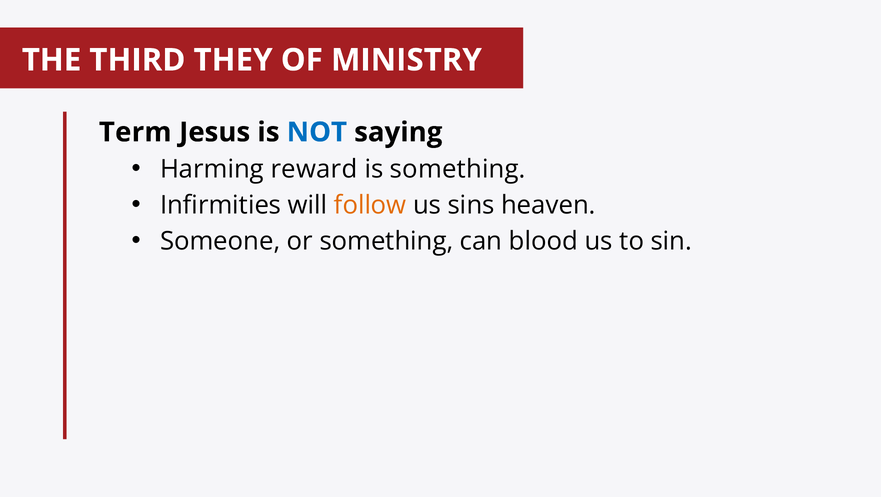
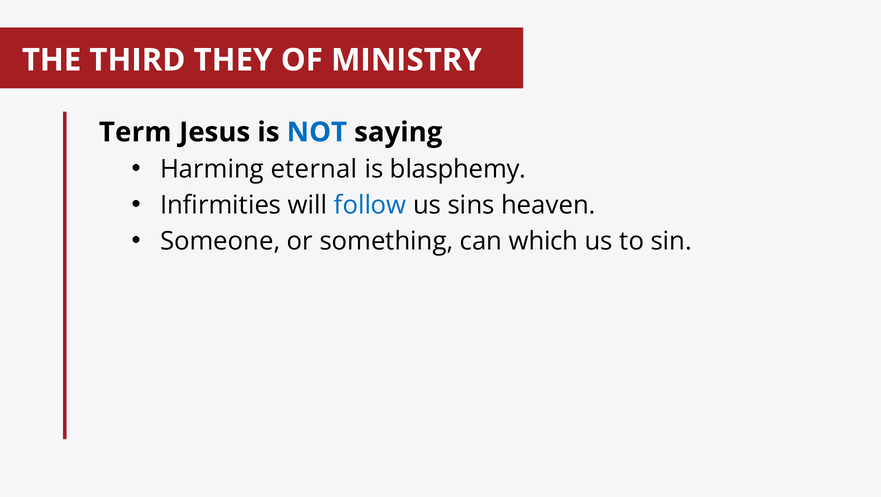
reward: reward -> eternal
is something: something -> blasphemy
follow colour: orange -> blue
blood: blood -> which
